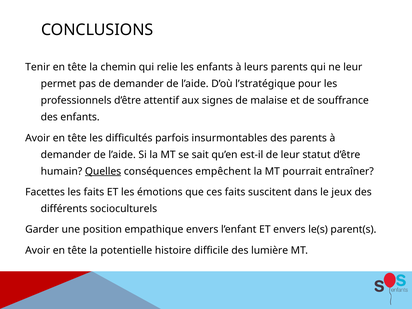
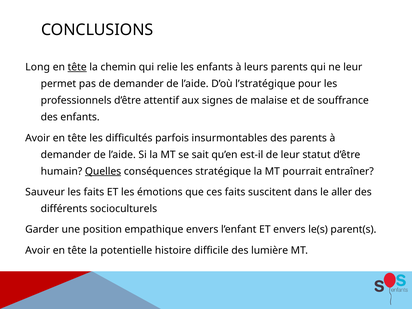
Tenir: Tenir -> Long
tête at (77, 67) underline: none -> present
empêchent: empêchent -> stratégique
Facettes: Facettes -> Sauveur
jeux: jeux -> aller
